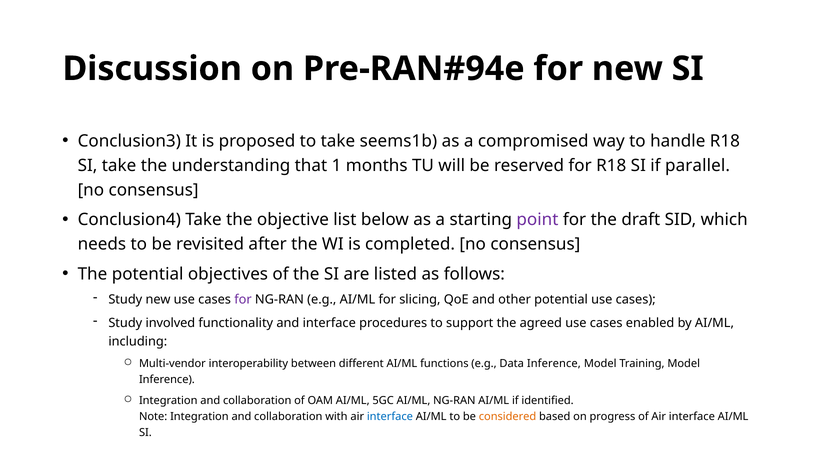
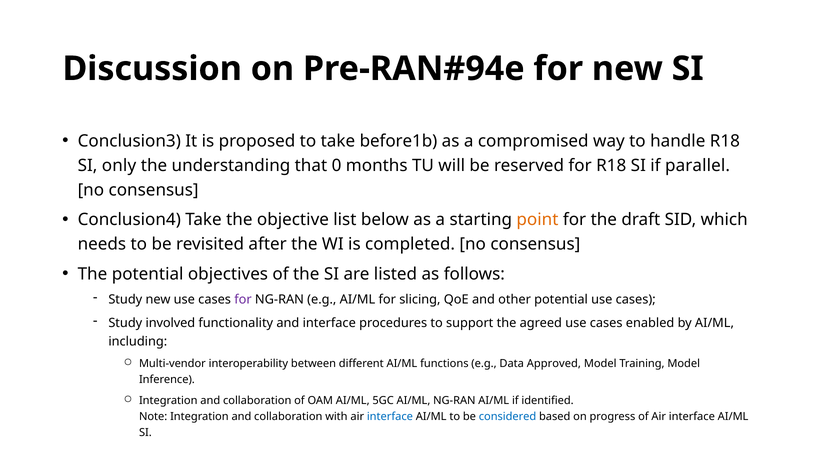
seems1b: seems1b -> before1b
SI take: take -> only
1: 1 -> 0
point colour: purple -> orange
Data Inference: Inference -> Approved
considered colour: orange -> blue
